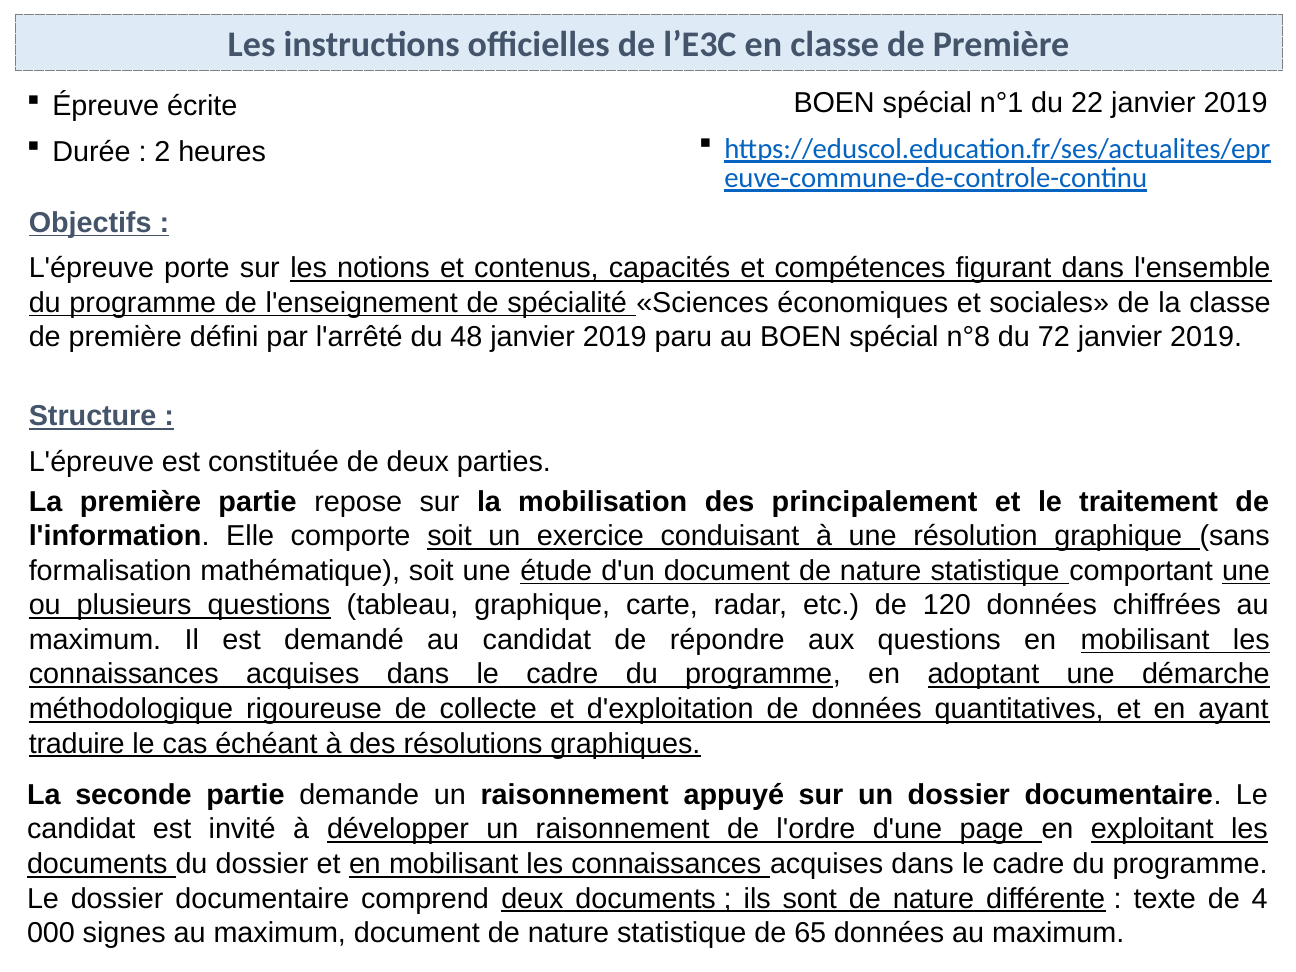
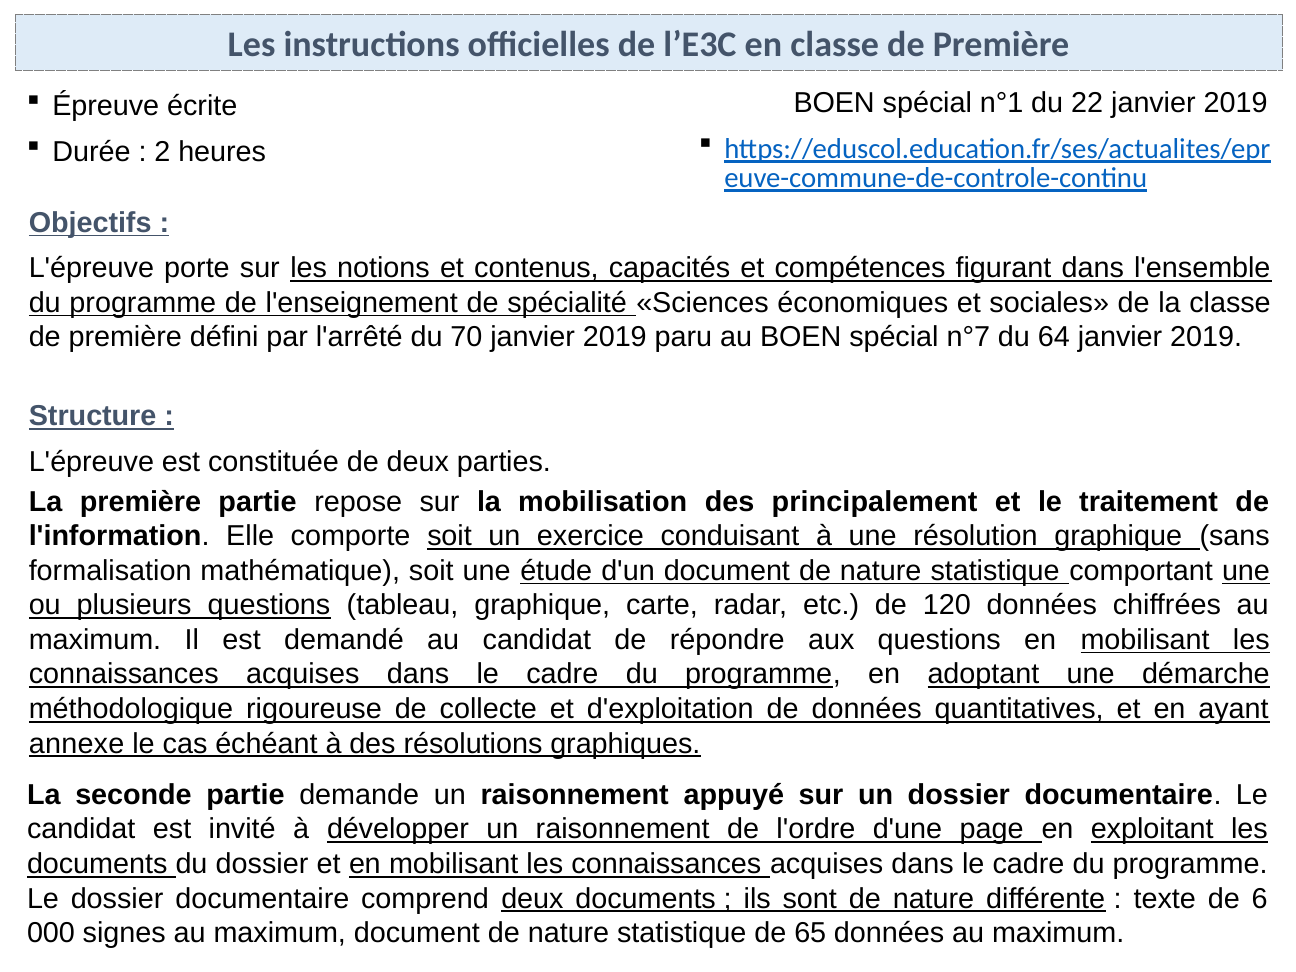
48: 48 -> 70
n°8: n°8 -> n°7
72: 72 -> 64
traduire: traduire -> annexe
4: 4 -> 6
